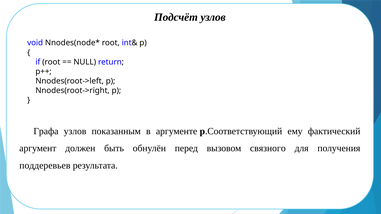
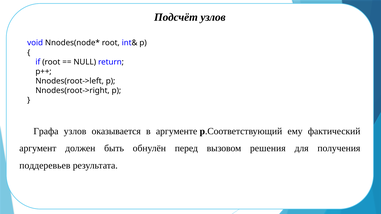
показанным: показанным -> оказывается
связного: связного -> решения
